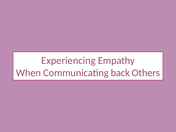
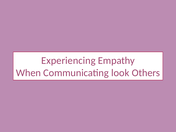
back: back -> look
